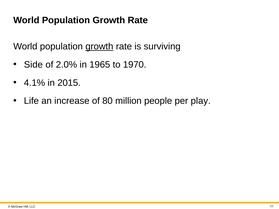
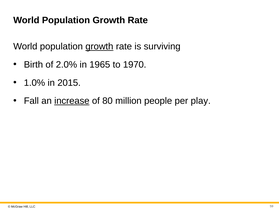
Side: Side -> Birth
4.1%: 4.1% -> 1.0%
Life: Life -> Fall
increase underline: none -> present
